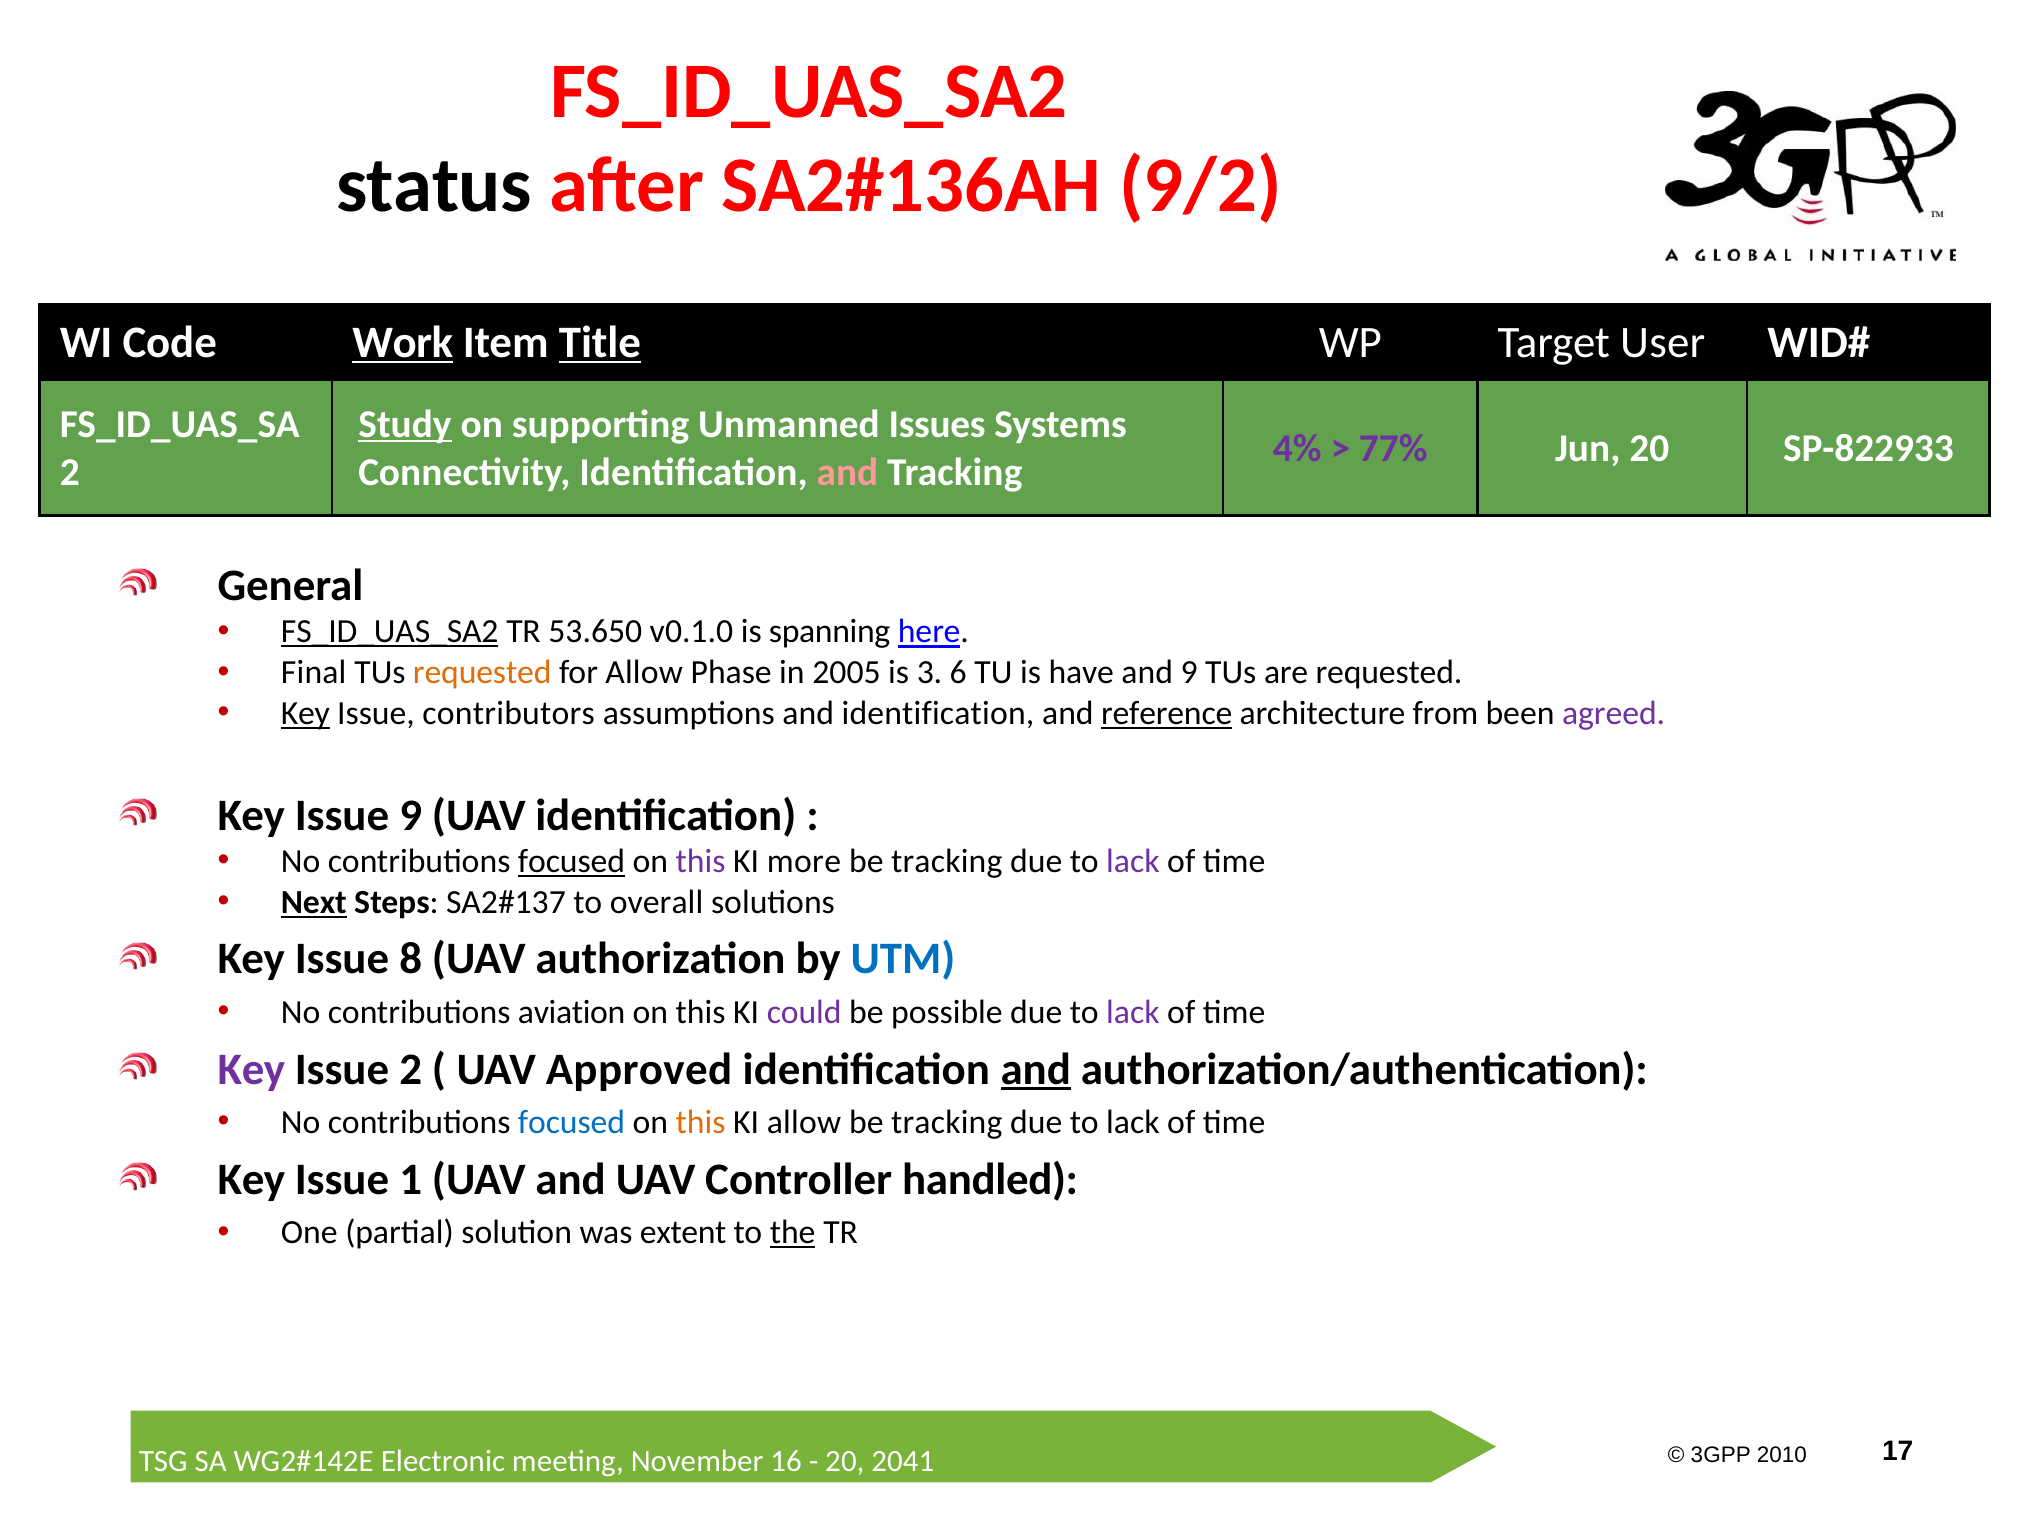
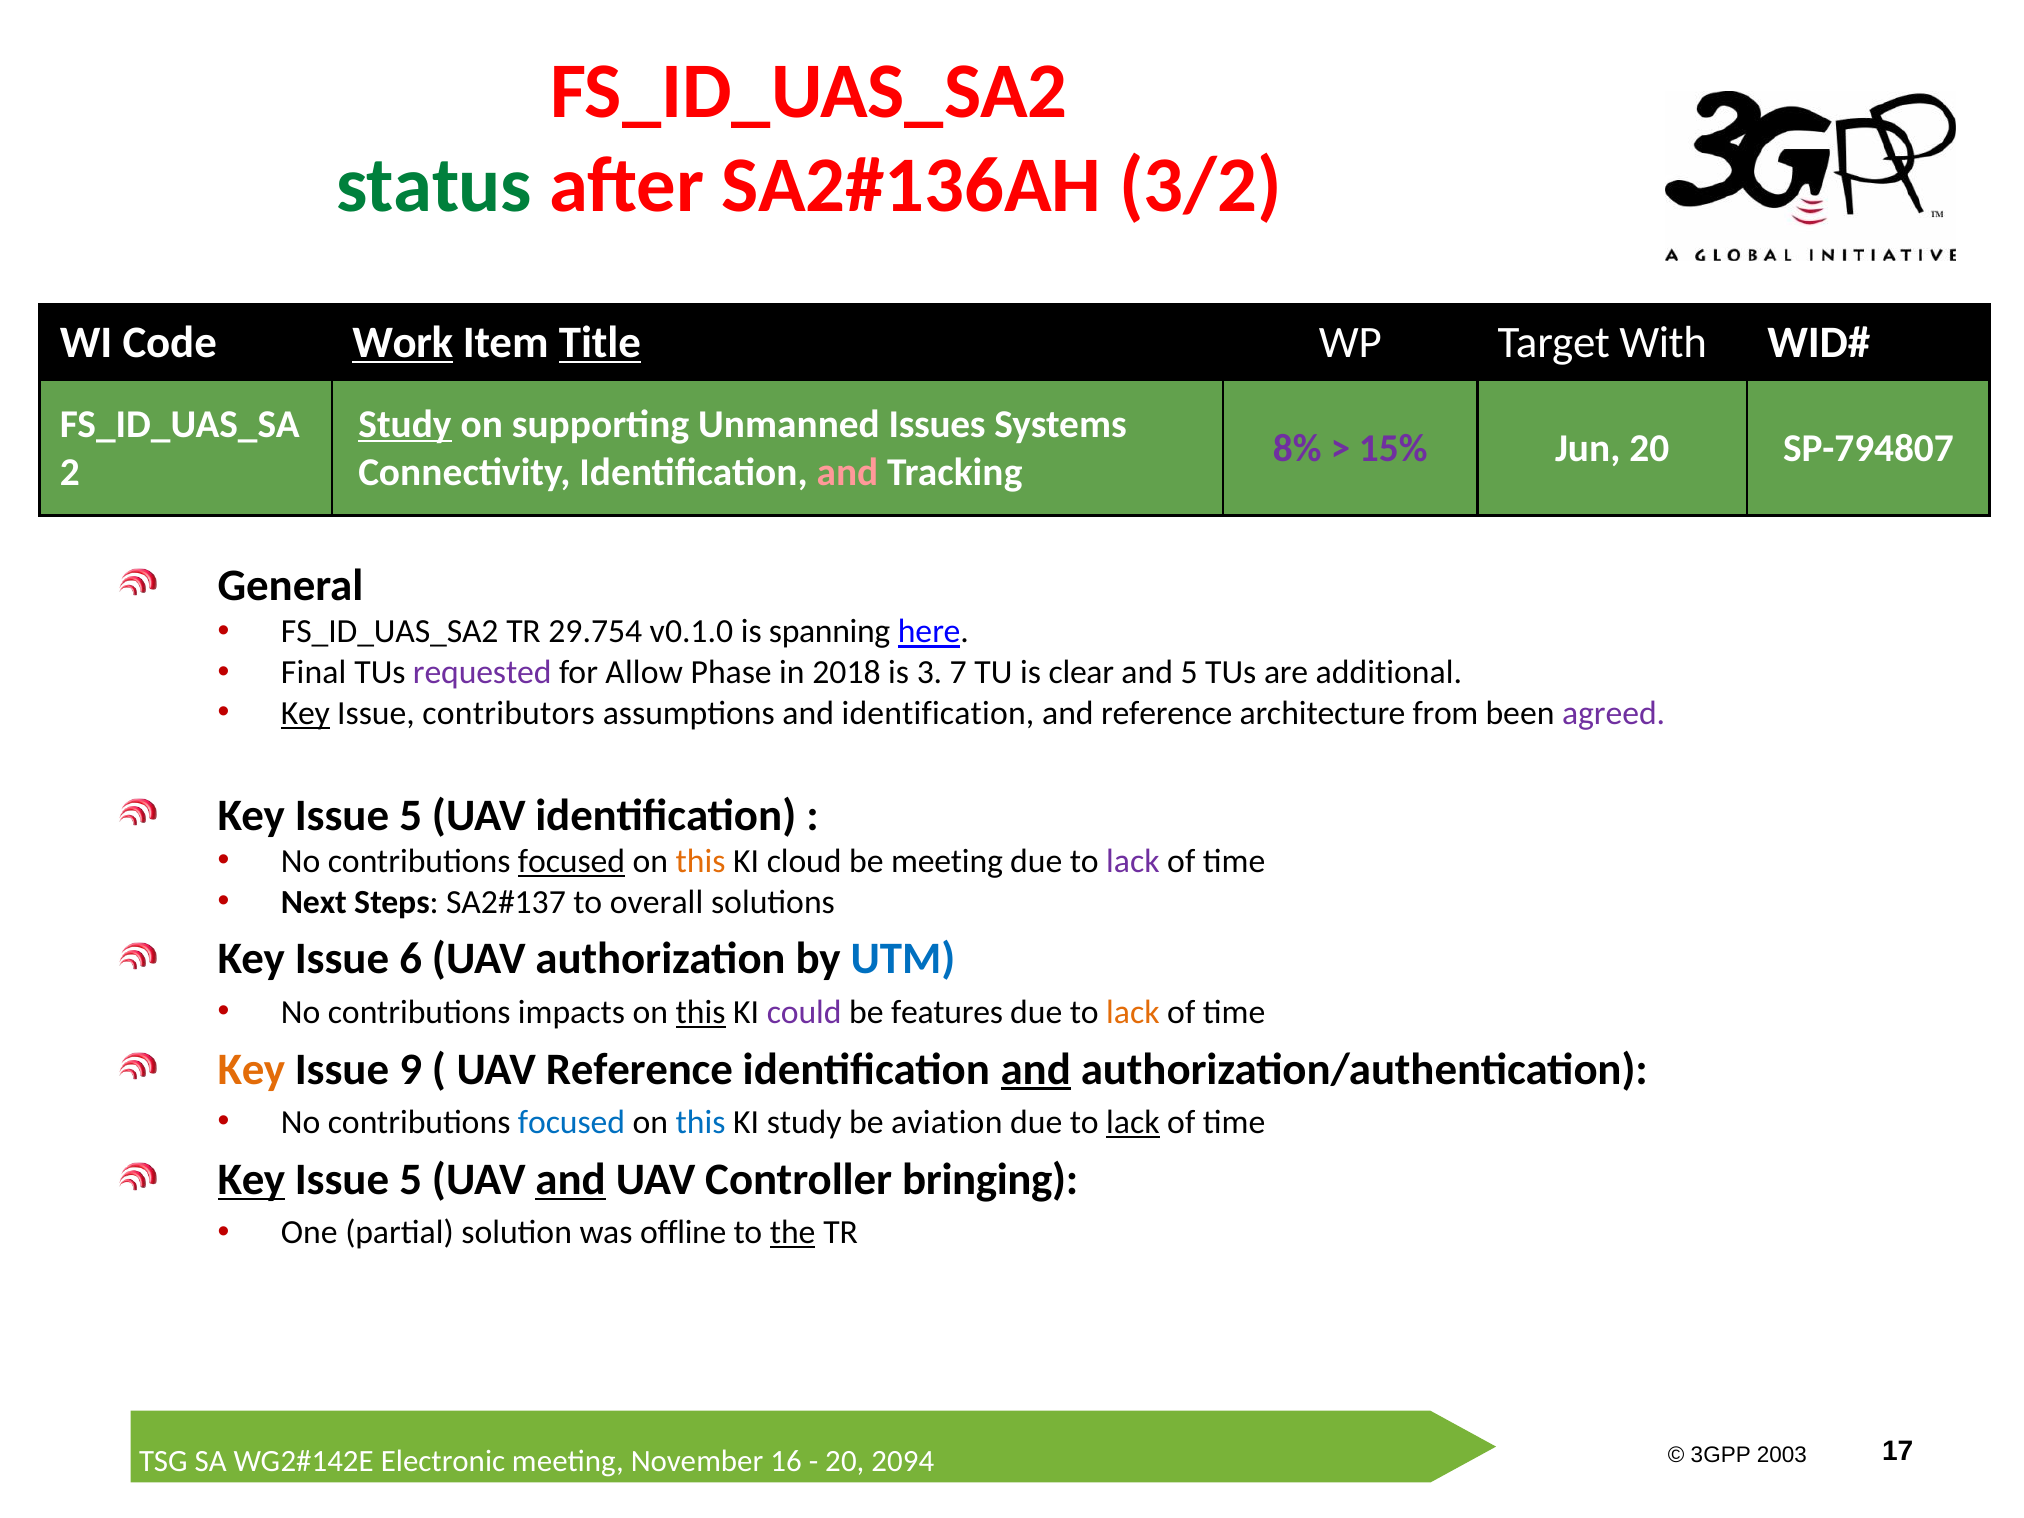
status colour: black -> green
9/2: 9/2 -> 3/2
User: User -> With
4%: 4% -> 8%
77%: 77% -> 15%
SP-822933: SP-822933 -> SP-794807
FS_ID_UAS_SA2 at (390, 632) underline: present -> none
53.650: 53.650 -> 29.754
requested at (482, 673) colour: orange -> purple
2005: 2005 -> 2018
6: 6 -> 7
have: have -> clear
and 9: 9 -> 5
are requested: requested -> additional
reference at (1167, 713) underline: present -> none
9 at (411, 815): 9 -> 5
this at (701, 862) colour: purple -> orange
more: more -> cloud
tracking at (947, 862): tracking -> meeting
Next underline: present -> none
8: 8 -> 6
aviation: aviation -> impacts
this at (701, 1012) underline: none -> present
possible: possible -> features
lack at (1133, 1012) colour: purple -> orange
Key at (251, 1069) colour: purple -> orange
Issue 2: 2 -> 9
UAV Approved: Approved -> Reference
this at (701, 1123) colour: orange -> blue
KI allow: allow -> study
tracking at (947, 1123): tracking -> aviation
lack at (1133, 1123) underline: none -> present
Key at (251, 1180) underline: none -> present
1 at (411, 1180): 1 -> 5
and at (571, 1180) underline: none -> present
handled: handled -> bringing
extent: extent -> offline
2010: 2010 -> 2003
2041: 2041 -> 2094
